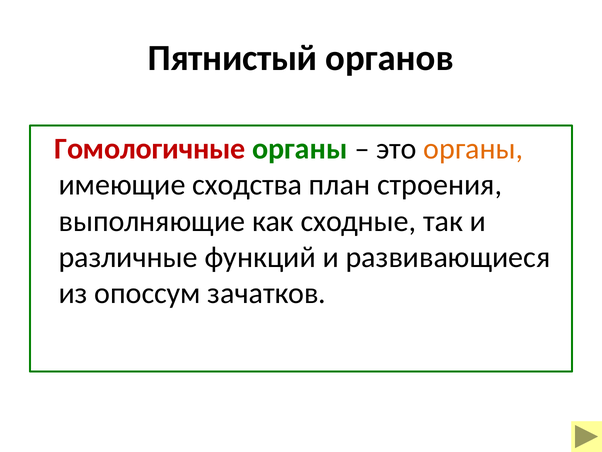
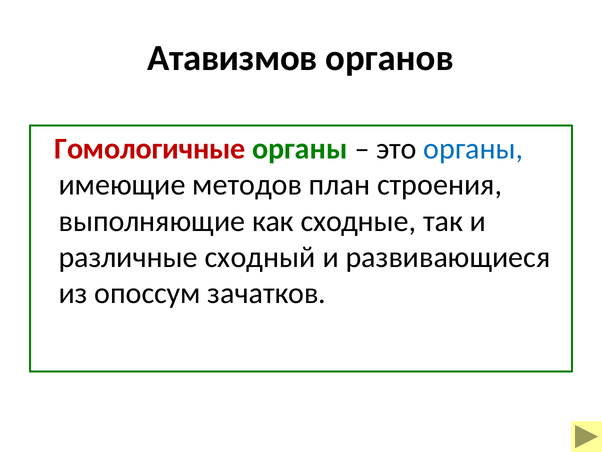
Пятнистый: Пятнистый -> Атавизмов
органы at (473, 149) colour: orange -> blue
сходства: сходства -> методов
функций: функций -> сходный
